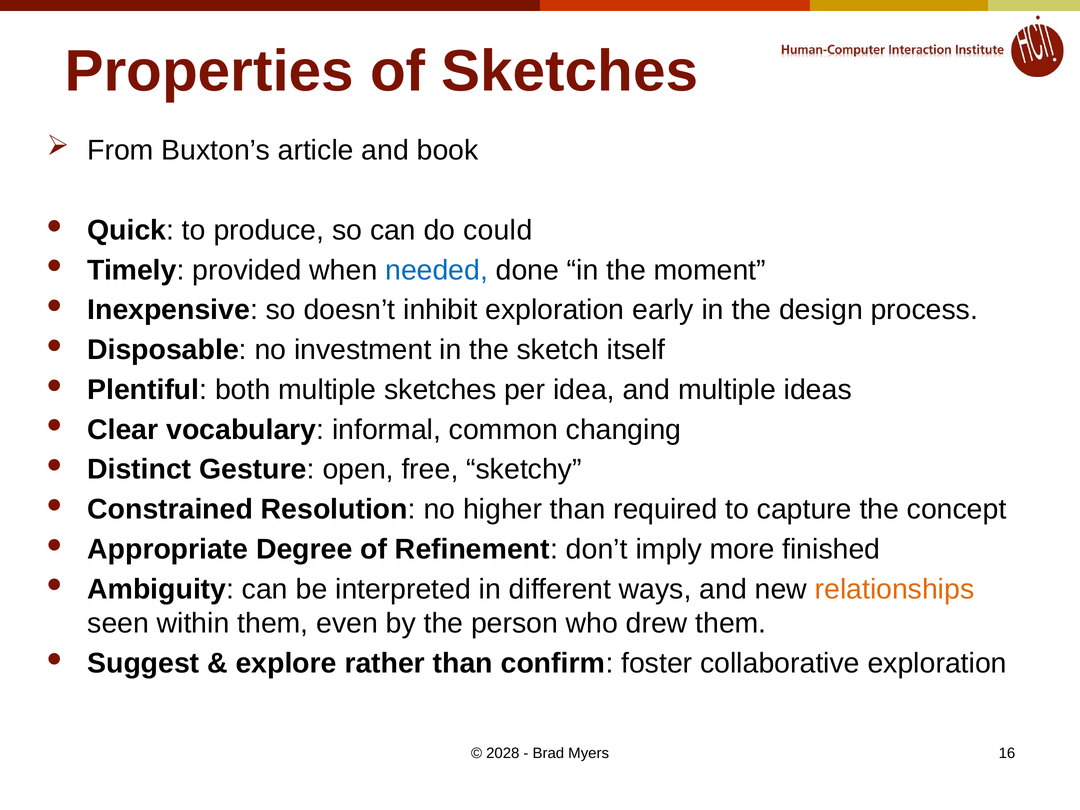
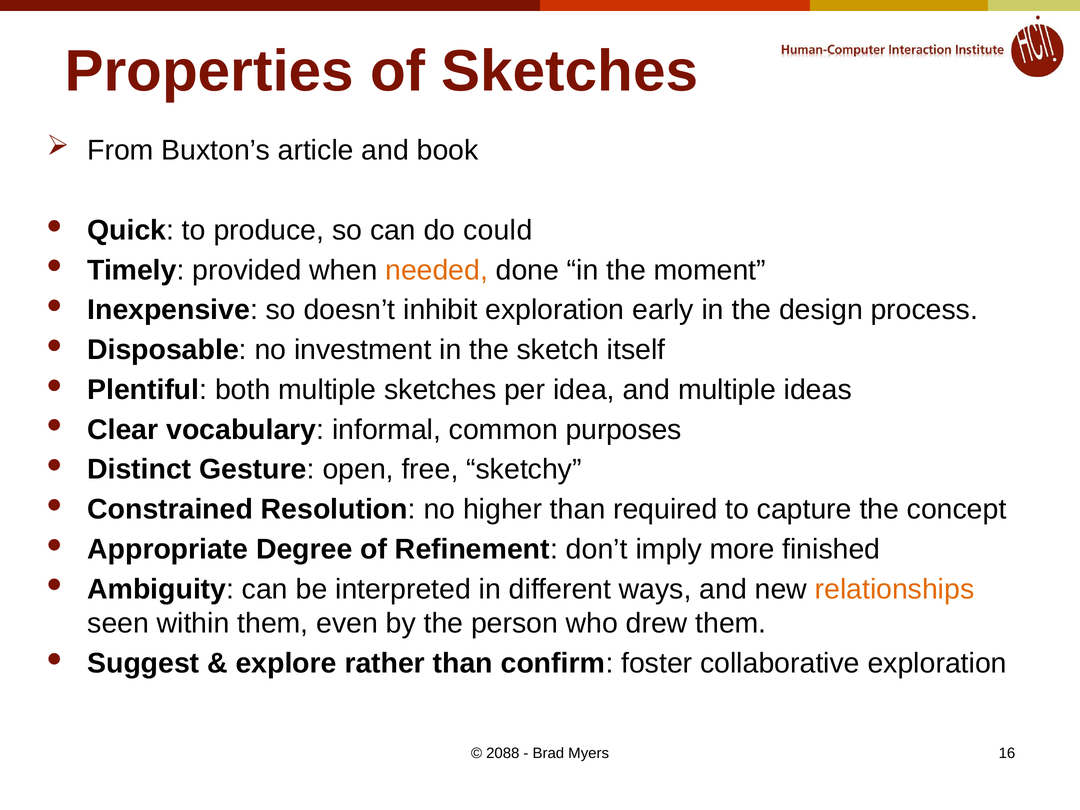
needed colour: blue -> orange
changing: changing -> purposes
2028: 2028 -> 2088
